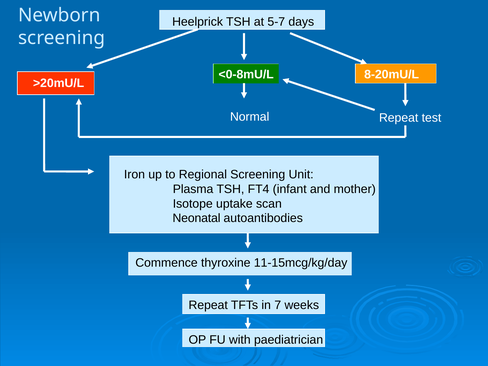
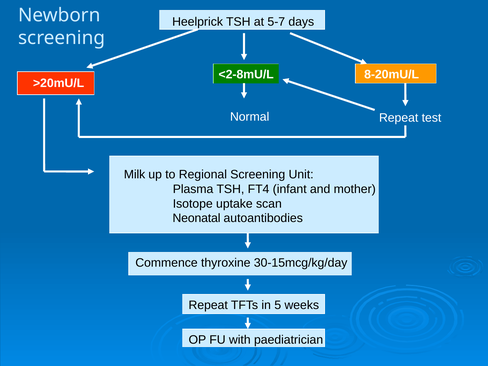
<0-8mU/L: <0-8mU/L -> <2-8mU/L
Iron: Iron -> Milk
11-15mcg/kg/day: 11-15mcg/kg/day -> 30-15mcg/kg/day
7: 7 -> 5
